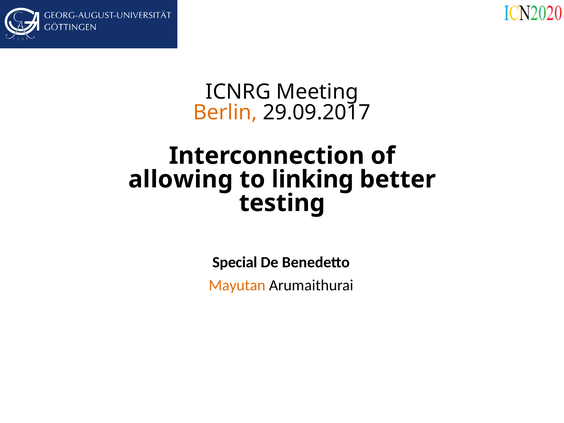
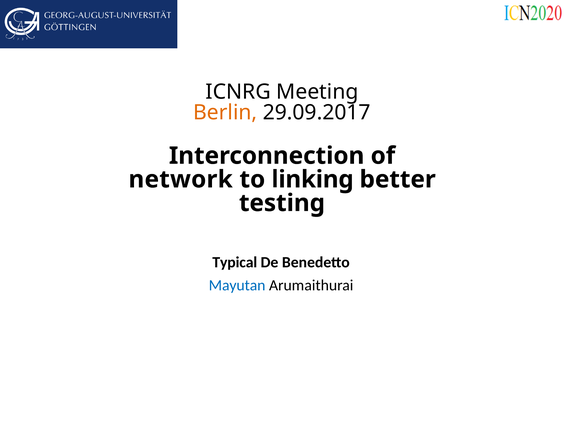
allowing: allowing -> network
Special: Special -> Typical
Mayutan colour: orange -> blue
